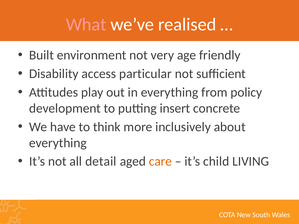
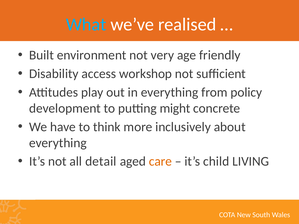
What colour: pink -> light blue
particular: particular -> workshop
insert: insert -> might
